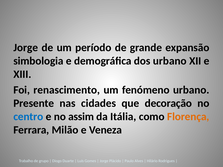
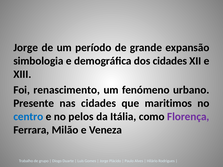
dos urbano: urbano -> cidades
decoração: decoração -> maritimos
assim: assim -> pelos
Florença colour: orange -> purple
